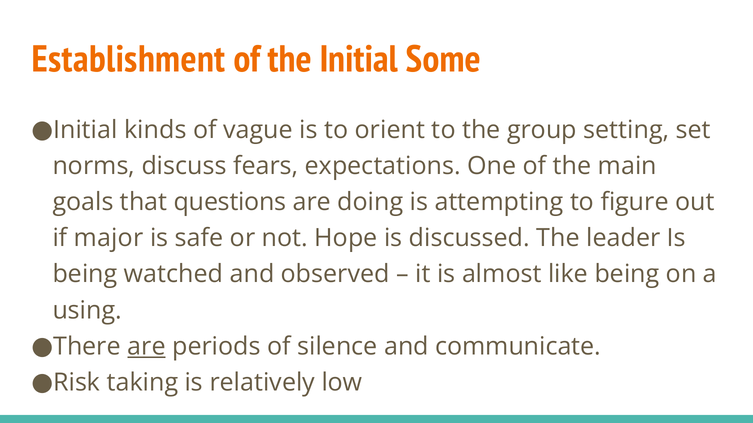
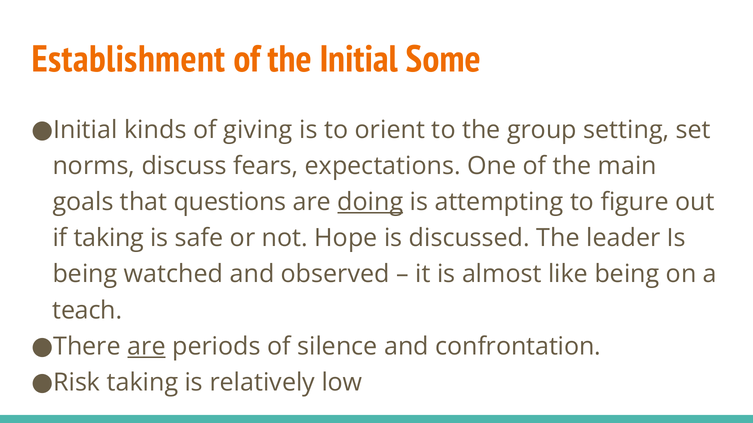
vague: vague -> giving
doing underline: none -> present
if major: major -> taking
using: using -> teach
communicate: communicate -> confrontation
